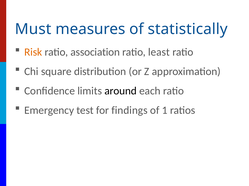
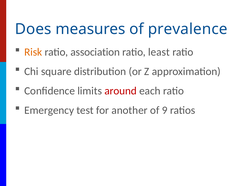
Must: Must -> Does
statistically: statistically -> prevalence
around colour: black -> red
findings: findings -> another
1: 1 -> 9
